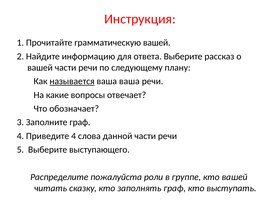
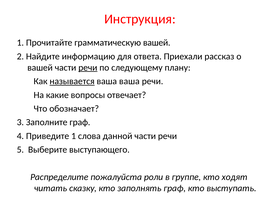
ответа Выберите: Выберите -> Приехали
речи at (88, 68) underline: none -> present
Приведите 4: 4 -> 1
кто вашей: вашей -> ходят
